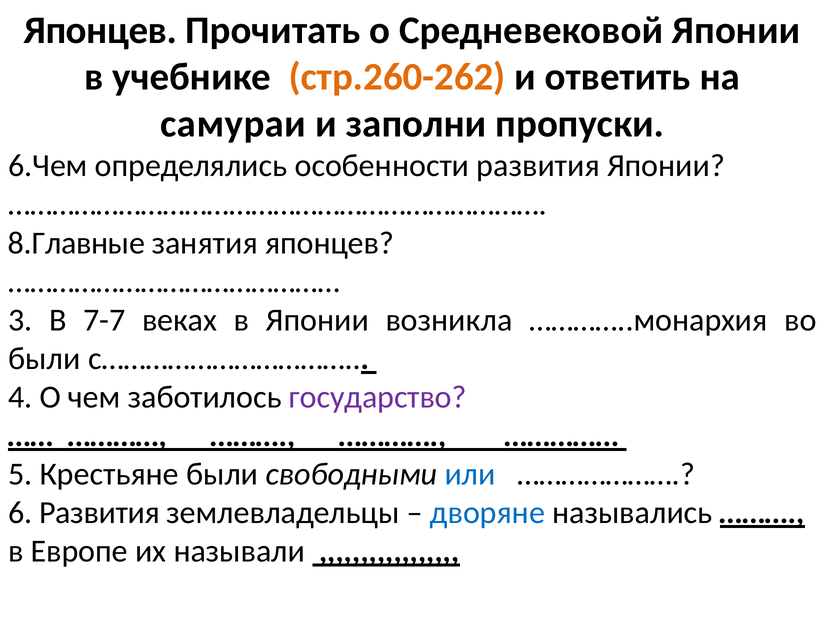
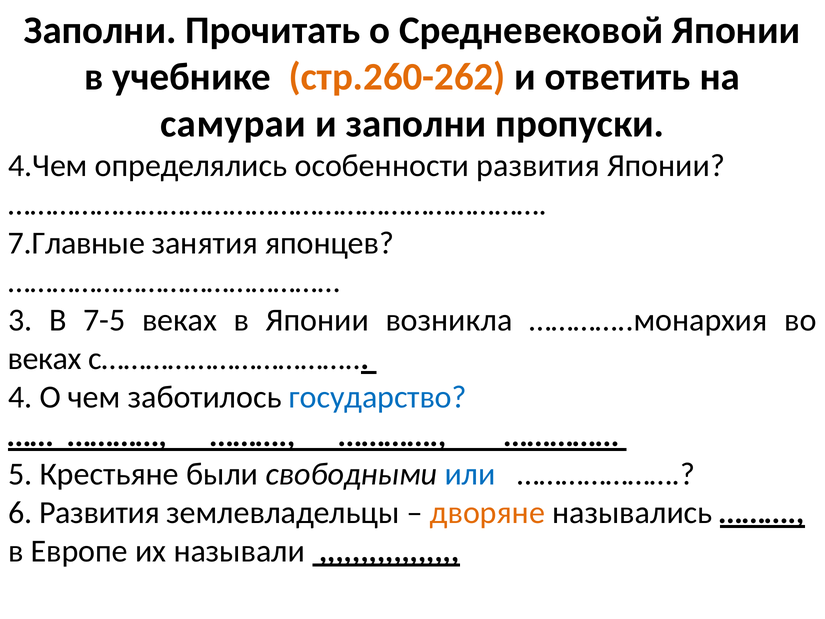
Японцев at (100, 30): Японцев -> Заполни
6.Чем: 6.Чем -> 4.Чем
8.Главные: 8.Главные -> 7.Главные
7-7: 7-7 -> 7-5
были at (44, 358): были -> веках
государство colour: purple -> blue
дворяне colour: blue -> orange
